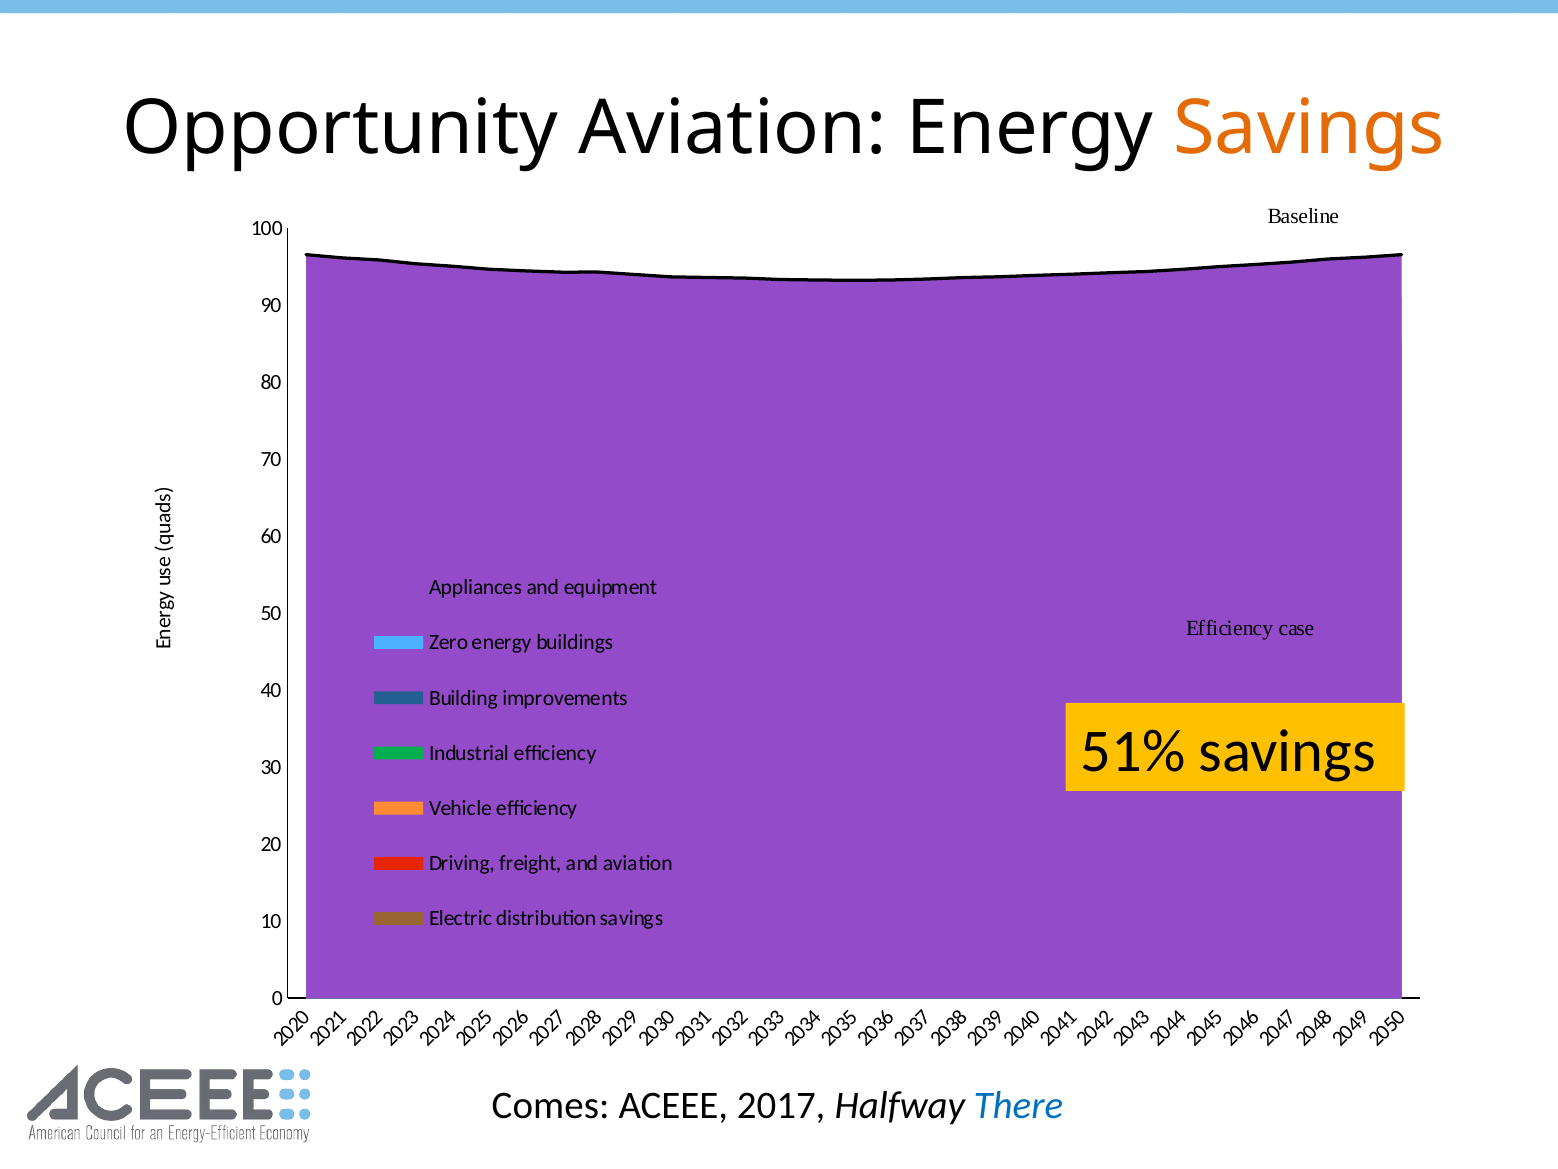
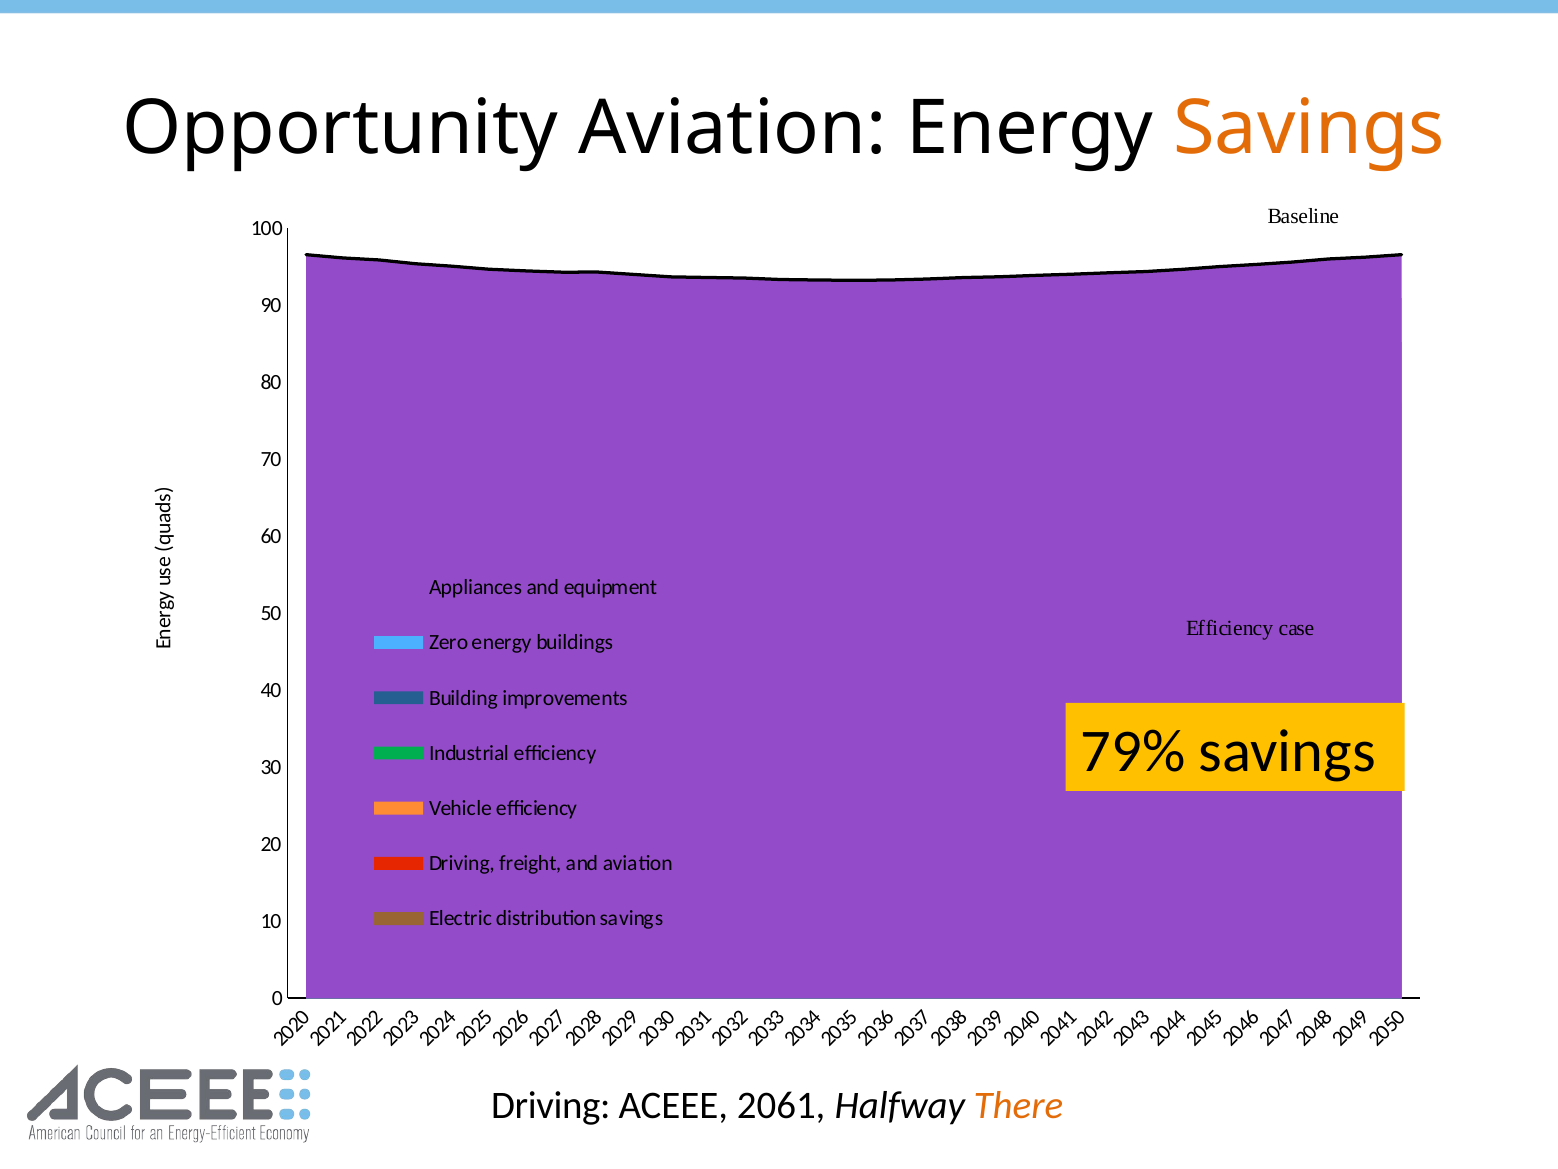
51%: 51% -> 79%
Comes at (551, 1105): Comes -> Driving
2017: 2017 -> 2061
There colour: blue -> orange
